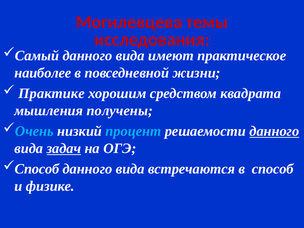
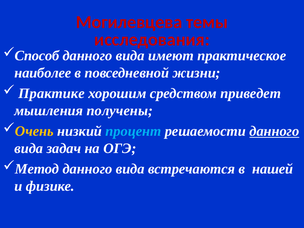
Самый: Самый -> Способ
квадрата: квадрата -> приведет
Очень colour: light blue -> yellow
задач underline: present -> none
Способ at (37, 169): Способ -> Метод
в способ: способ -> нашей
